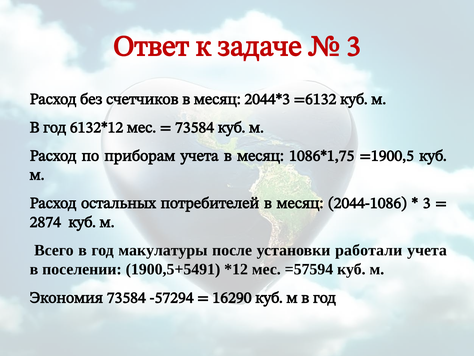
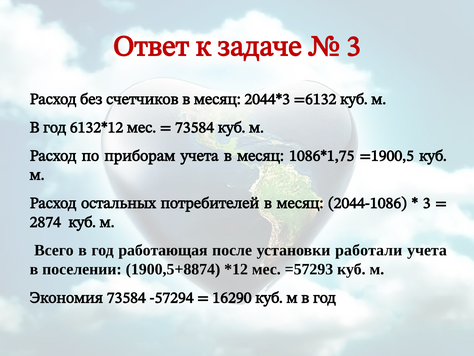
макулатуры: макулатуры -> работающая
1900,5+5491: 1900,5+5491 -> 1900,5+8874
=57594: =57594 -> =57293
